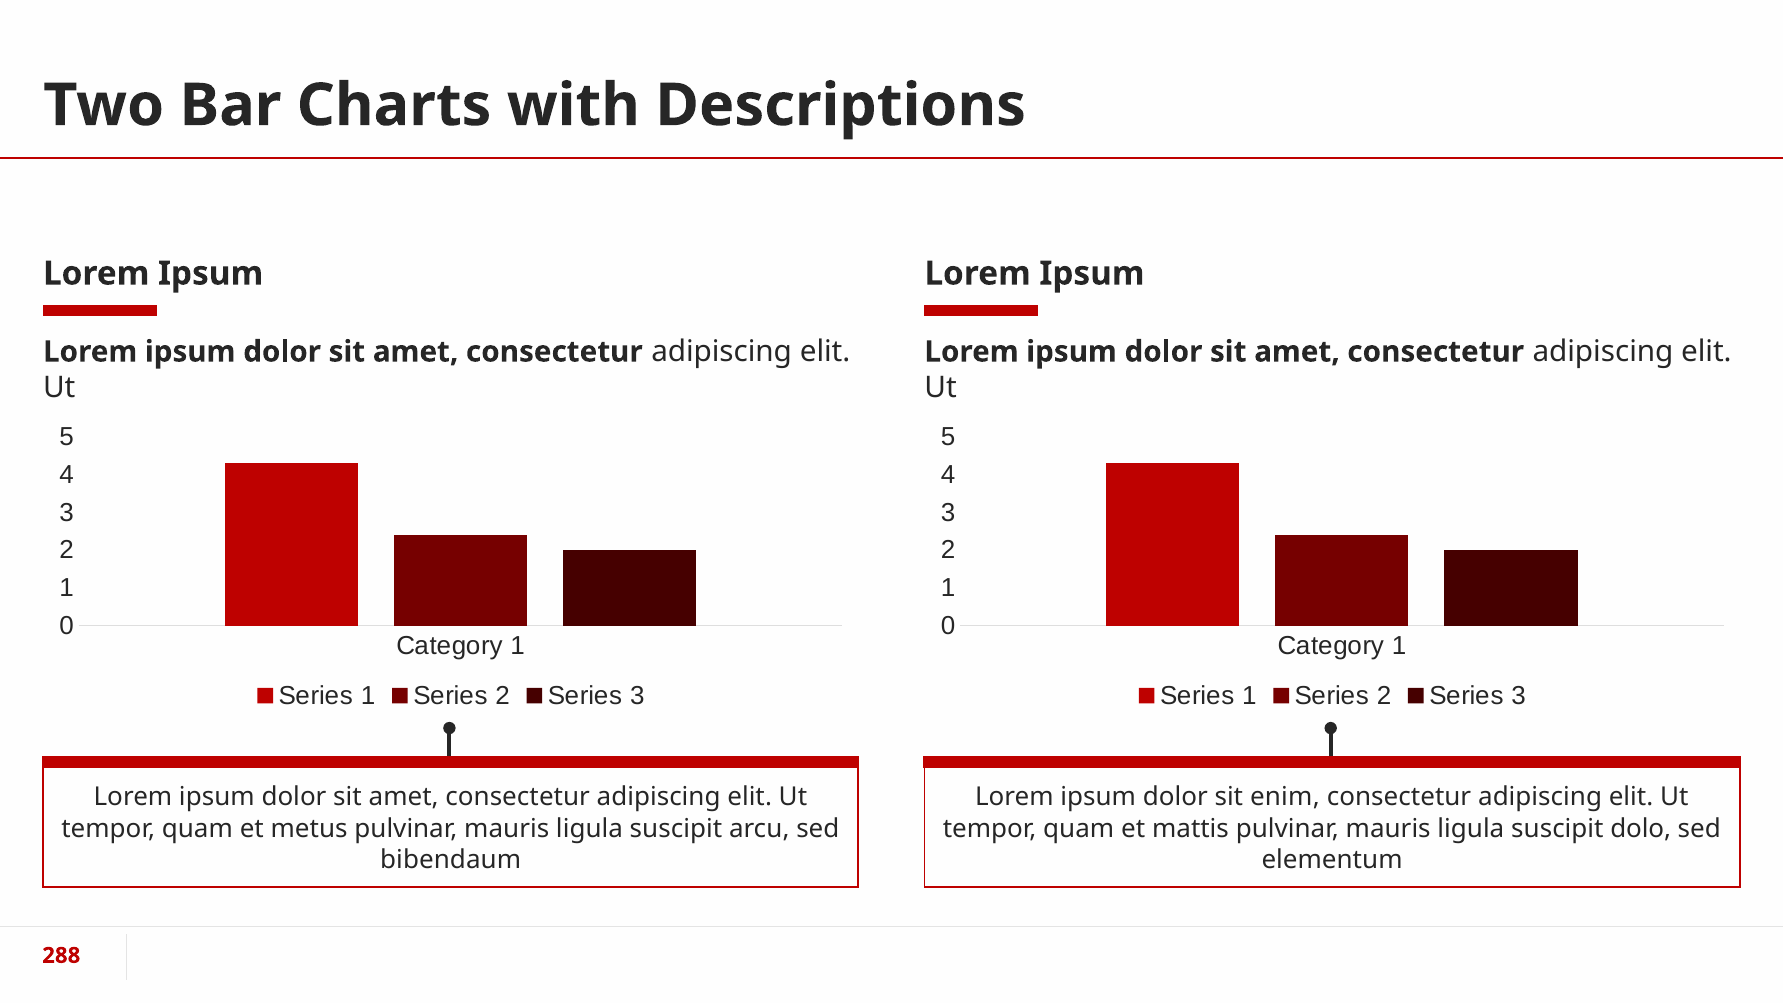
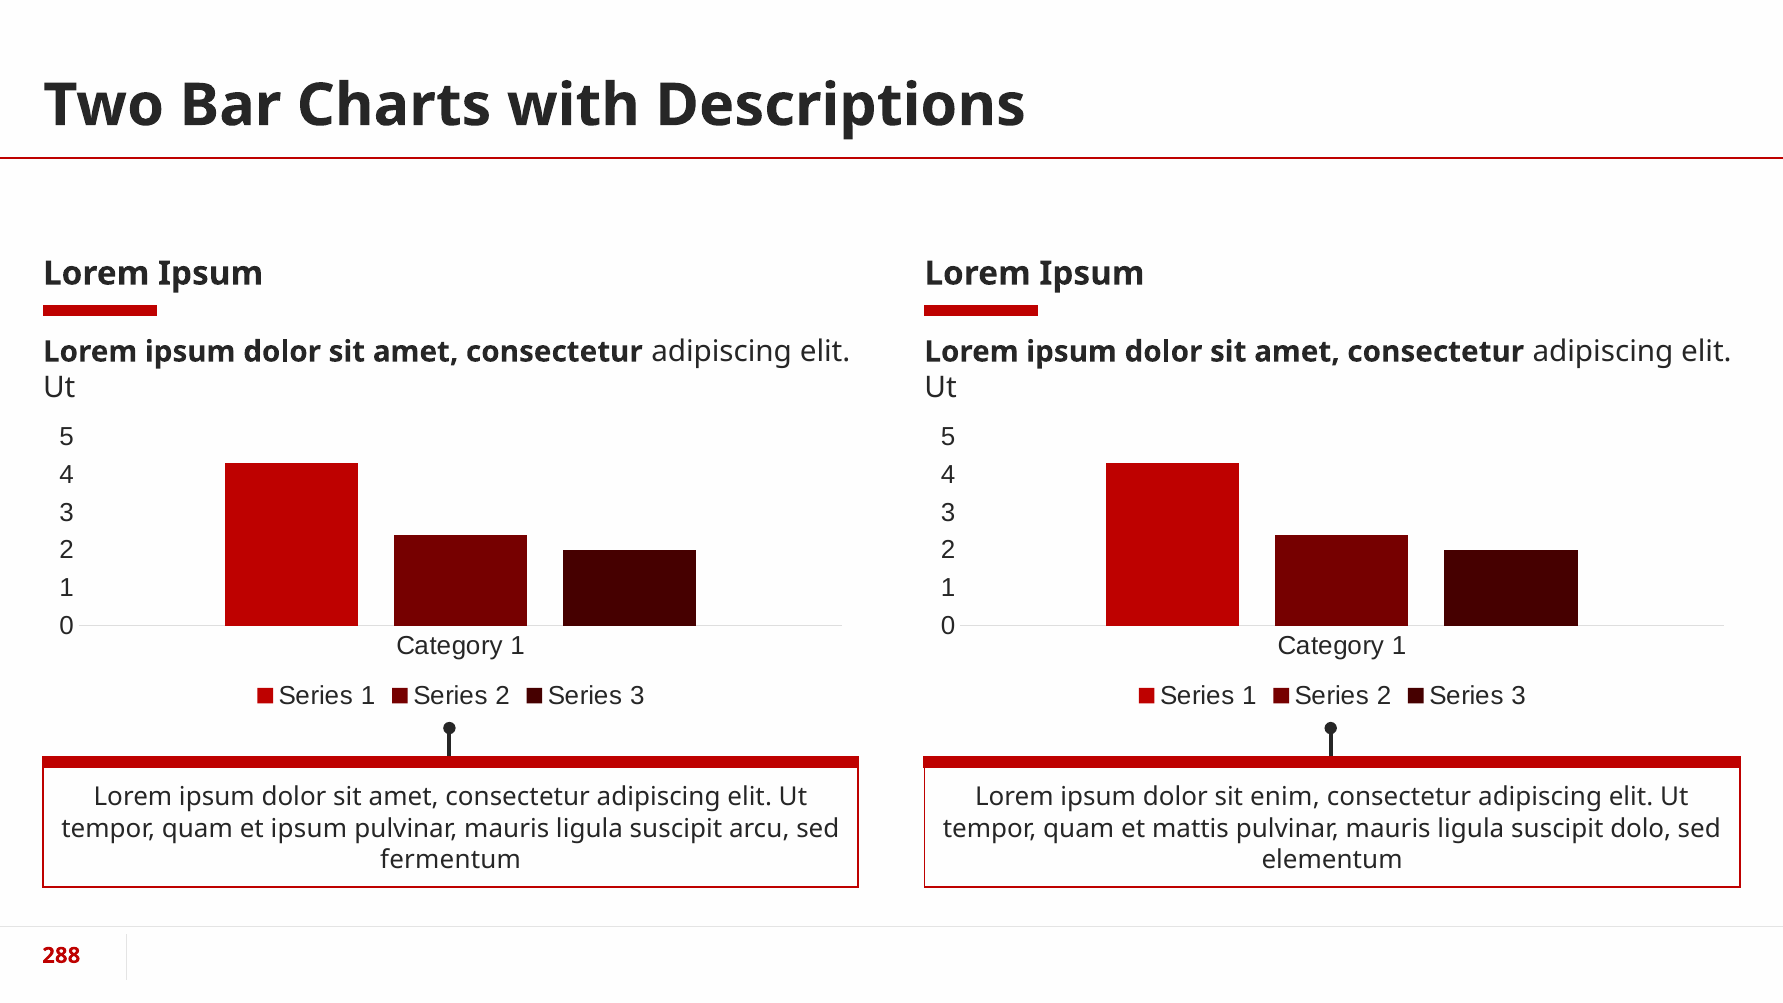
et metus: metus -> ipsum
bibendaum: bibendaum -> fermentum
